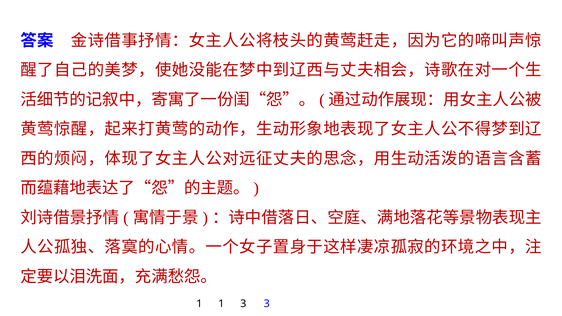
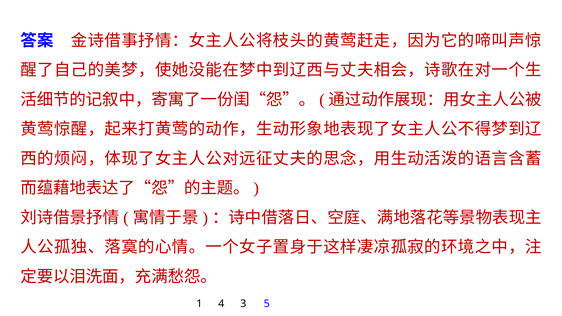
1 1: 1 -> 4
3 3: 3 -> 5
